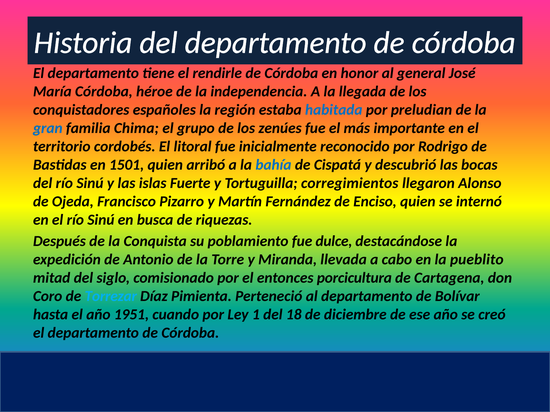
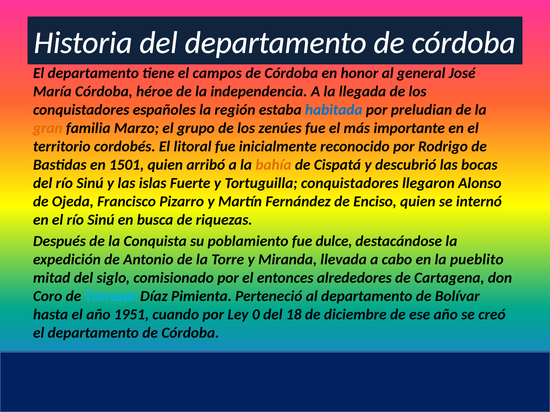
rendirle: rendirle -> campos
gran colour: blue -> orange
Chima: Chima -> Marzo
bahía colour: blue -> orange
Tortuguilla corregimientos: corregimientos -> conquistadores
porcicultura: porcicultura -> alrededores
1: 1 -> 0
